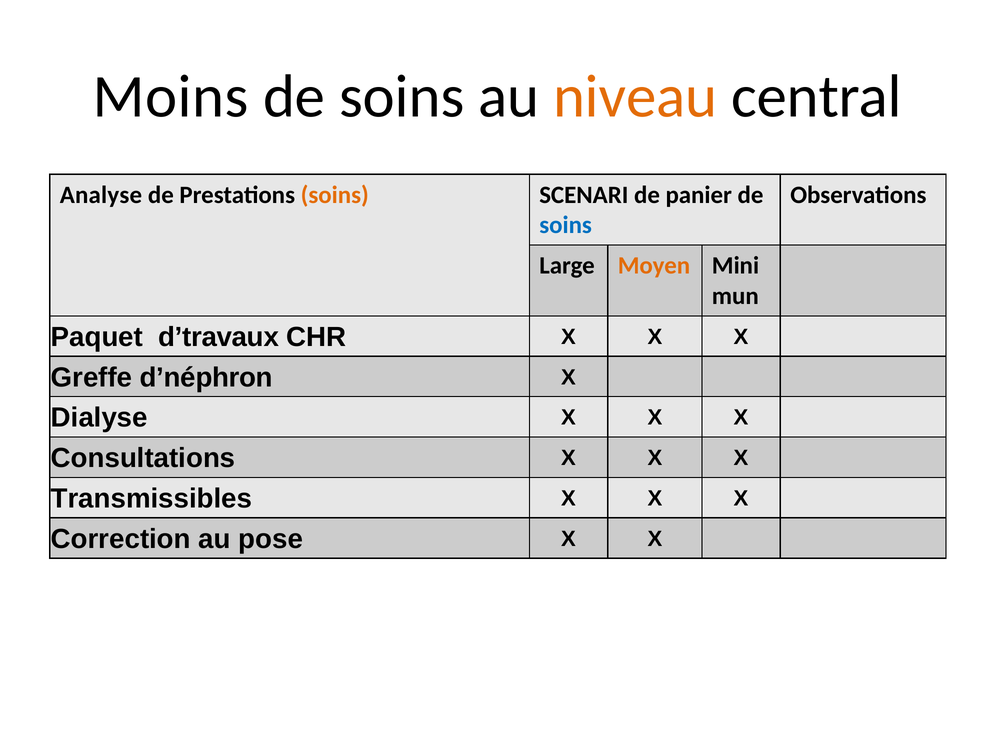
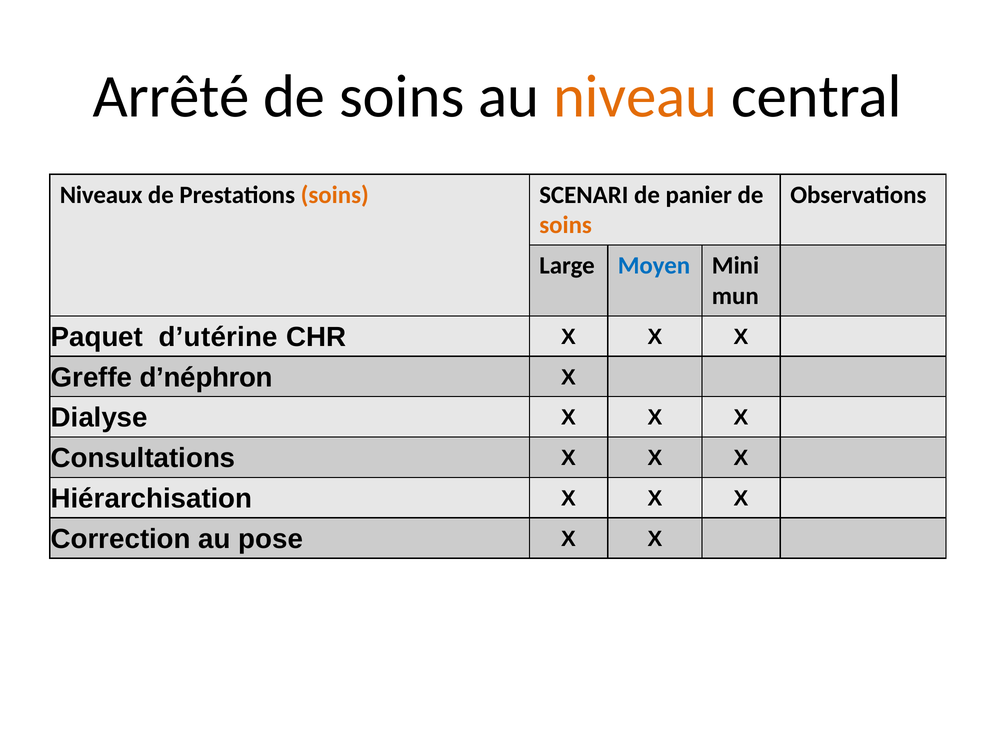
Moins: Moins -> Arrêté
Analyse: Analyse -> Niveaux
soins at (566, 225) colour: blue -> orange
Moyen colour: orange -> blue
d’travaux: d’travaux -> d’utérine
Transmissibles: Transmissibles -> Hiérarchisation
